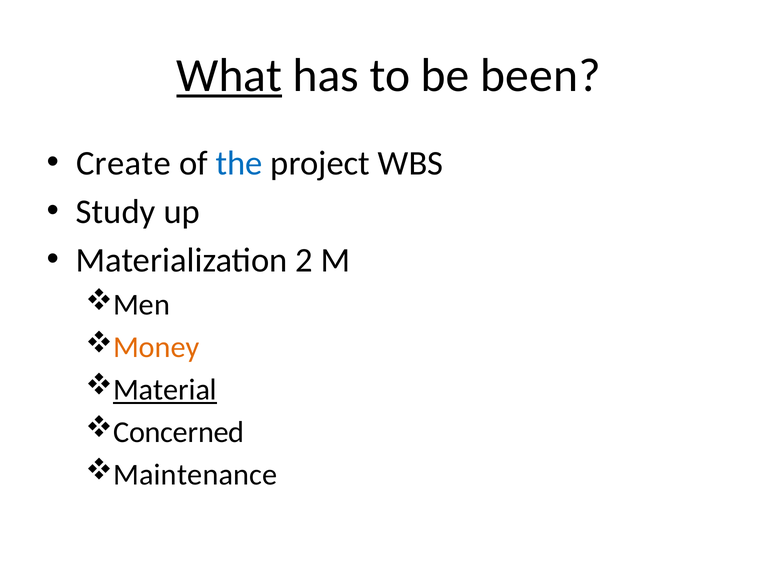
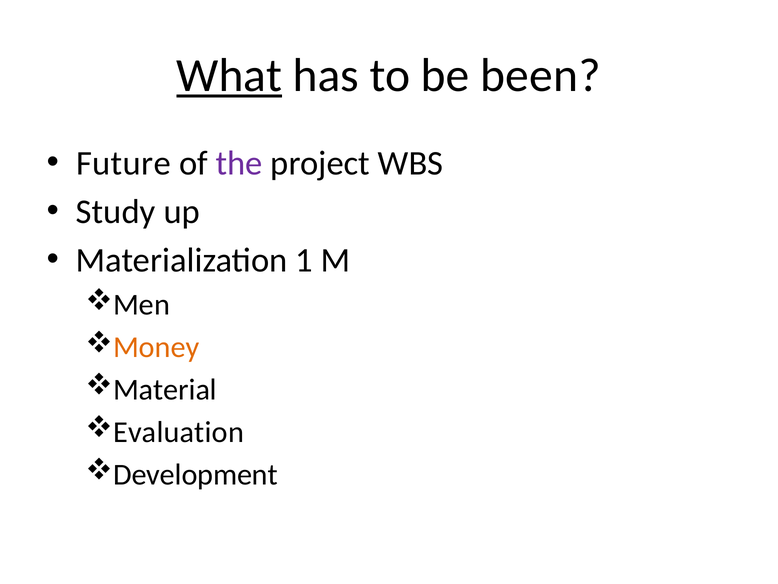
Create: Create -> Future
the colour: blue -> purple
2: 2 -> 1
Material underline: present -> none
Concerned: Concerned -> Evaluation
Maintenance: Maintenance -> Development
